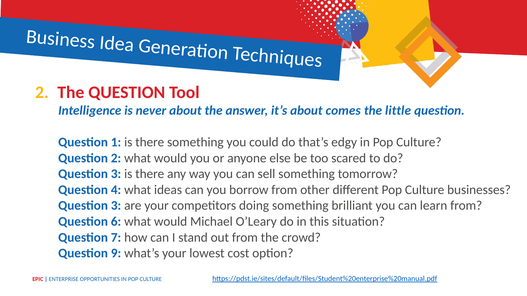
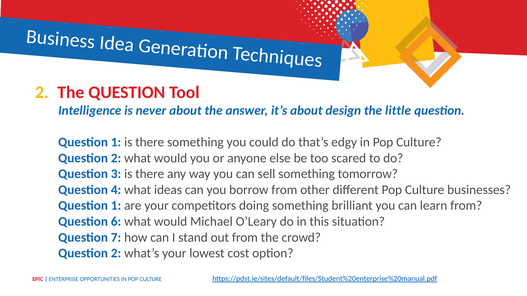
comes: comes -> design
3 at (116, 206): 3 -> 1
9 at (116, 254): 9 -> 2
